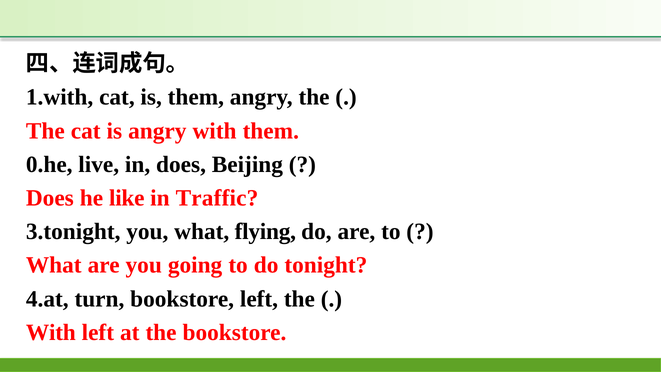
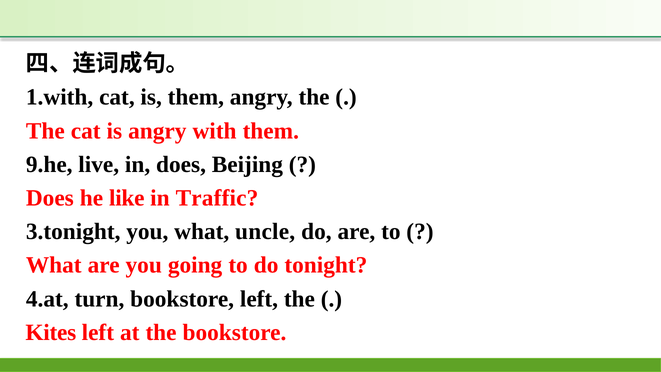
0.he: 0.he -> 9.he
flying: flying -> uncle
With at (51, 332): With -> Kites
